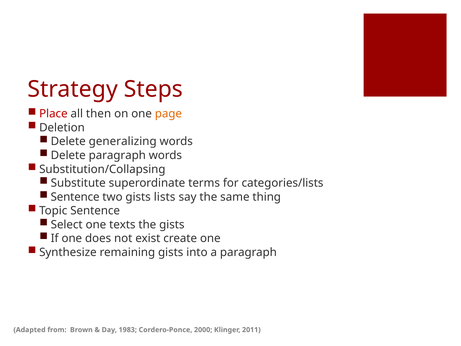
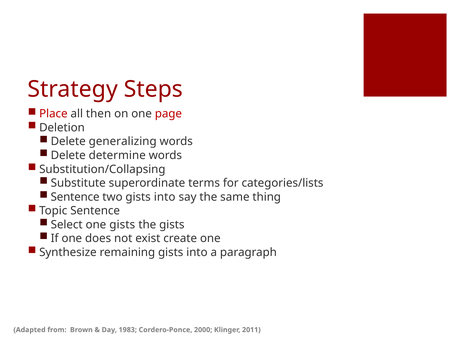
page colour: orange -> red
Delete paragraph: paragraph -> determine
two gists lists: lists -> into
one texts: texts -> gists
